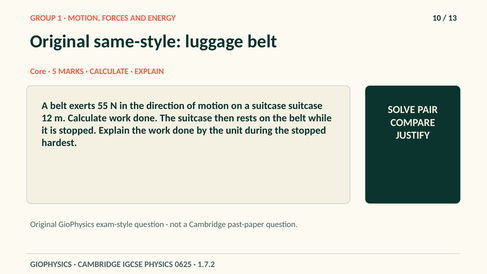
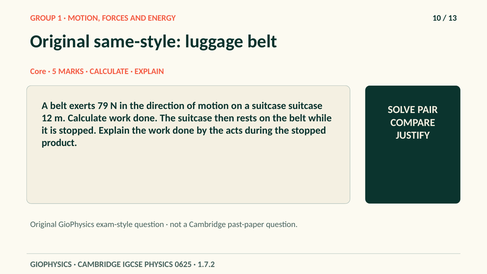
55: 55 -> 79
unit: unit -> acts
hardest: hardest -> product
